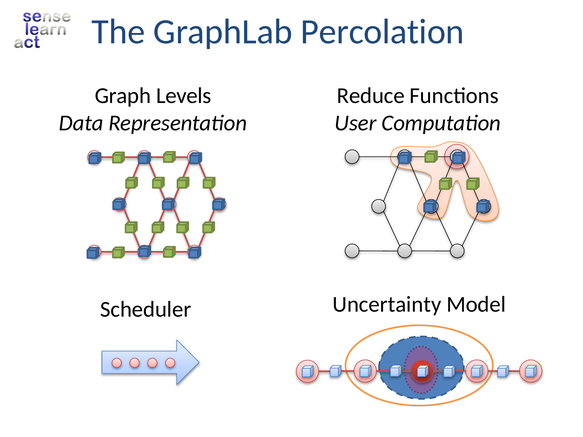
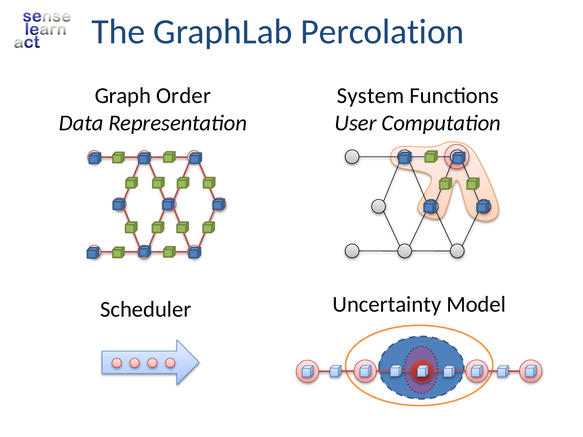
Levels: Levels -> Order
Reduce: Reduce -> System
